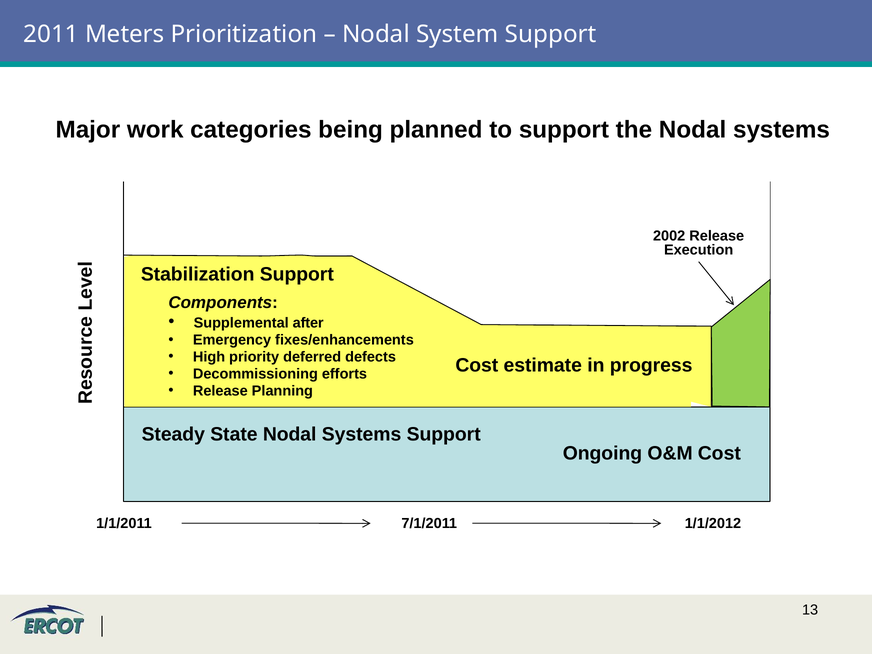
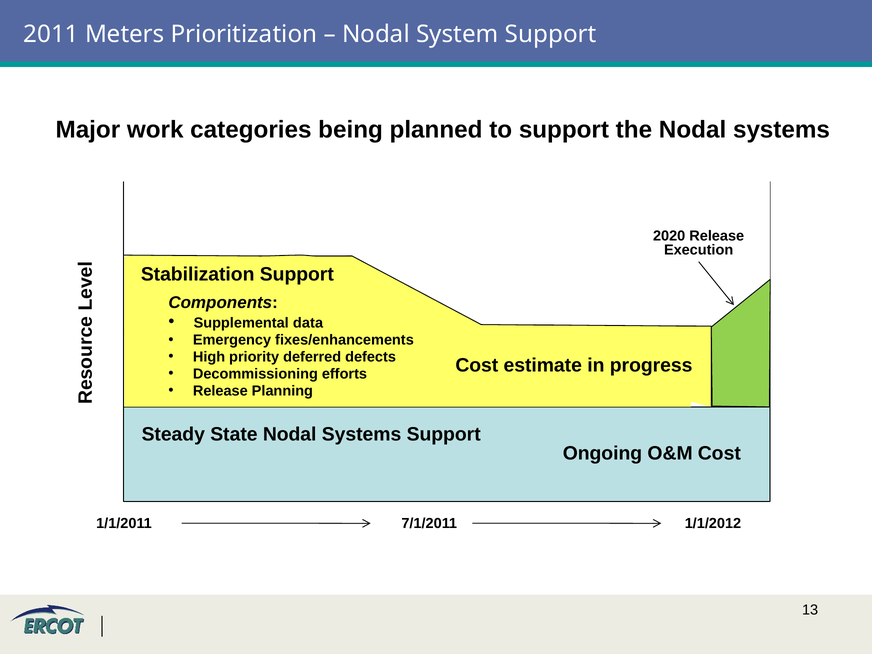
2002: 2002 -> 2020
after: after -> data
